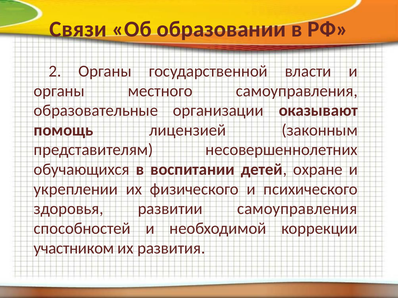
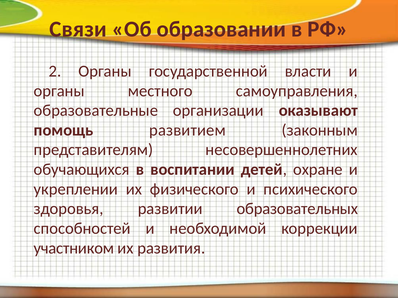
лицензией: лицензией -> развитием
развитии самоуправления: самоуправления -> образовательных
